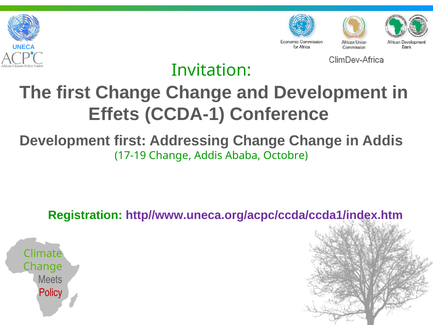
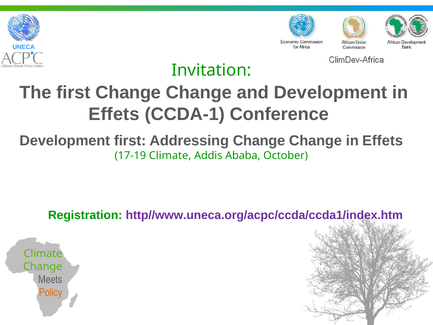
Change in Addis: Addis -> Effets
17-19 Change: Change -> Climate
Octobre: Octobre -> October
Policy colour: red -> orange
